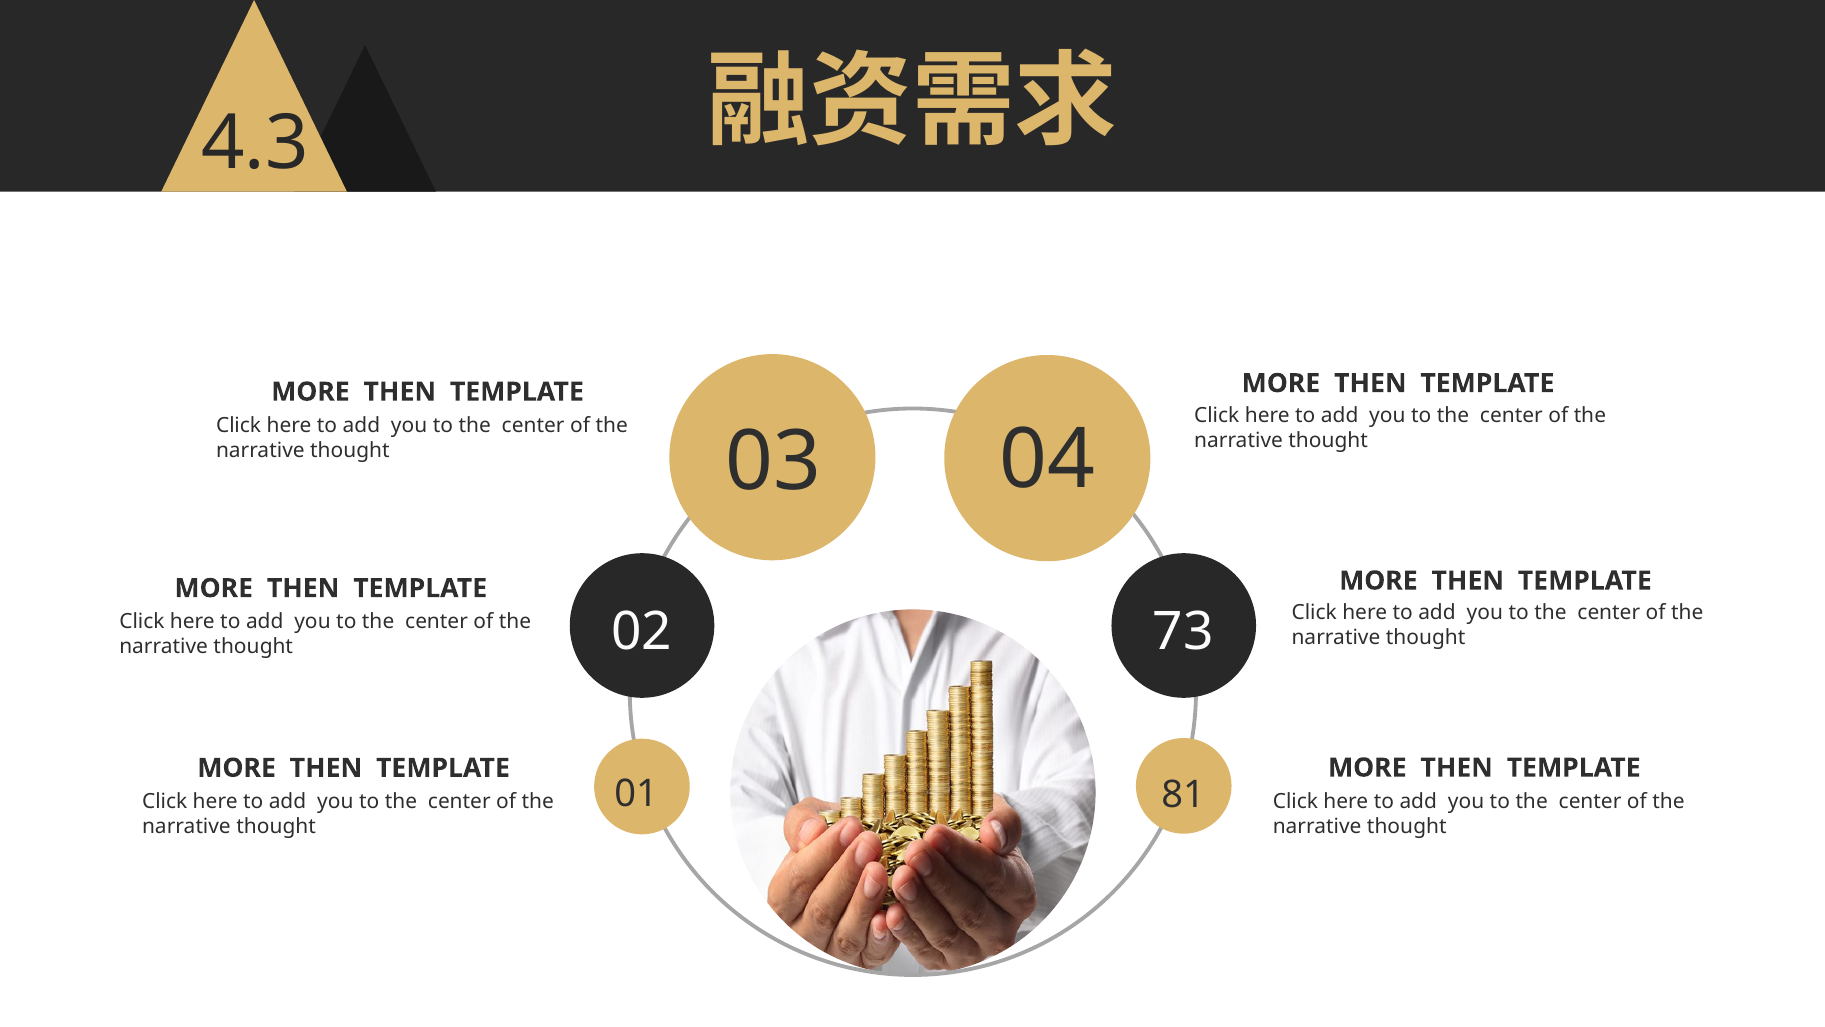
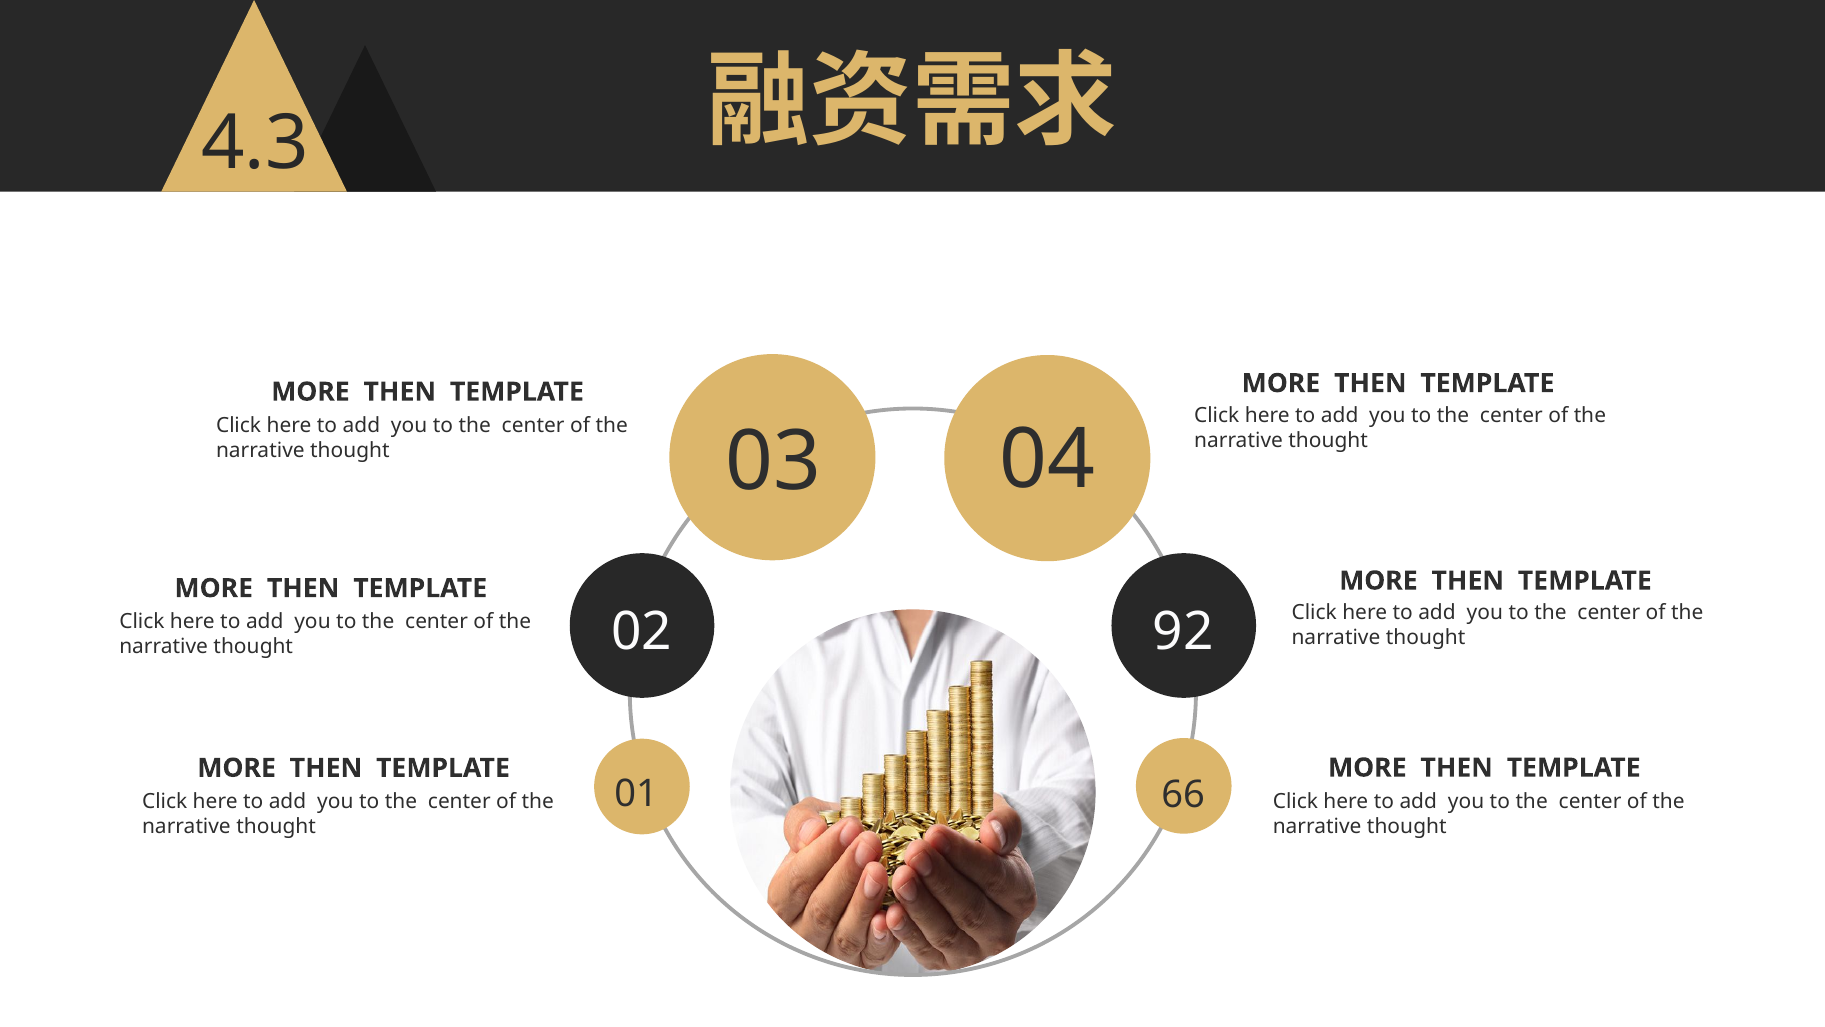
73: 73 -> 92
81: 81 -> 66
